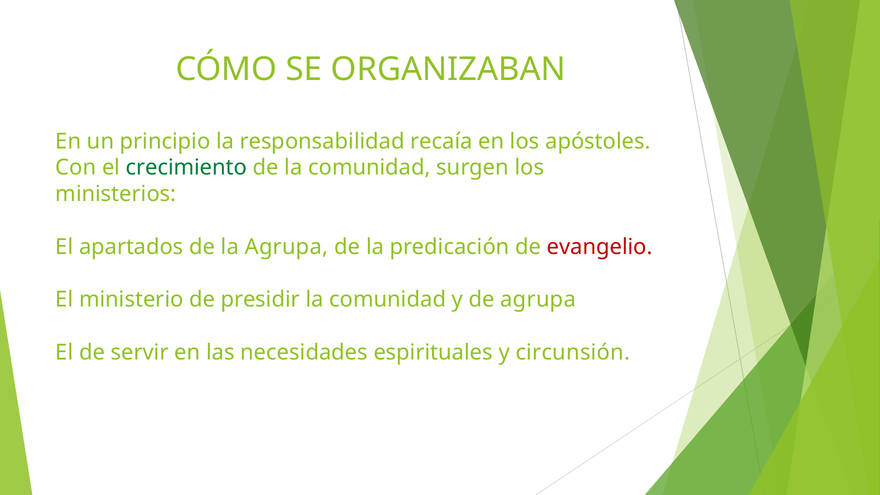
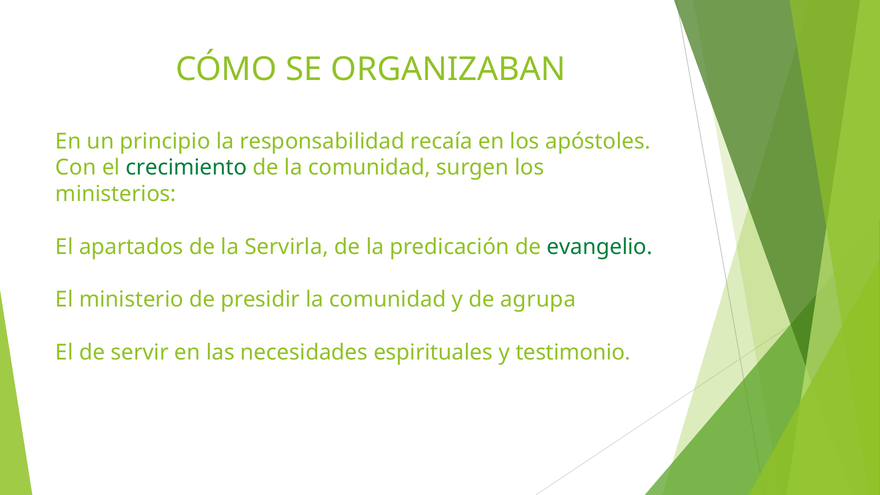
la Agrupa: Agrupa -> Servirla
evangelio colour: red -> green
circunsión: circunsión -> testimonio
